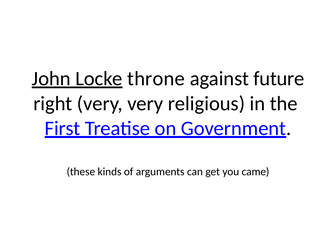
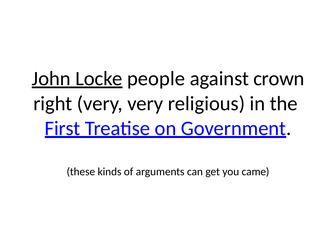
throne: throne -> people
future: future -> crown
